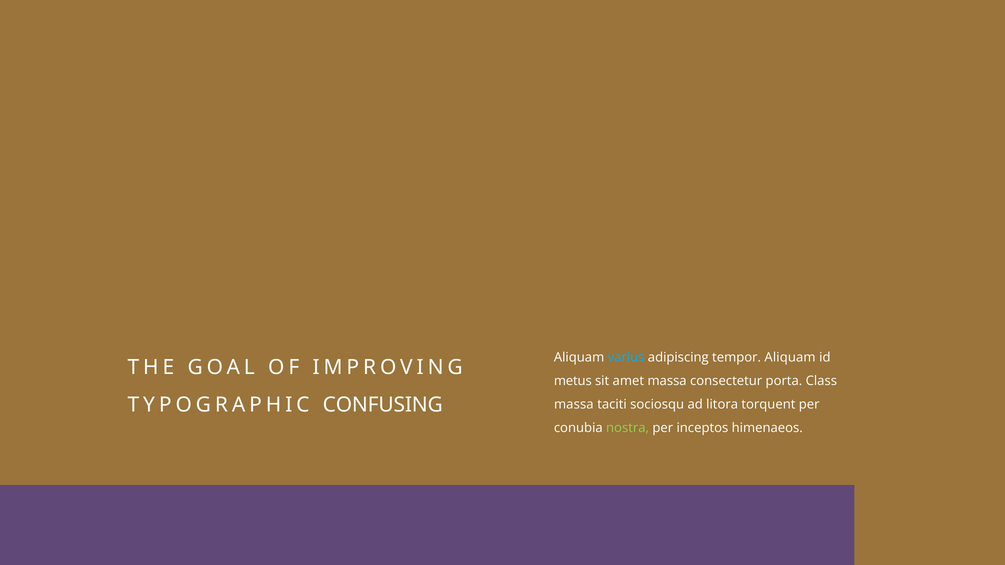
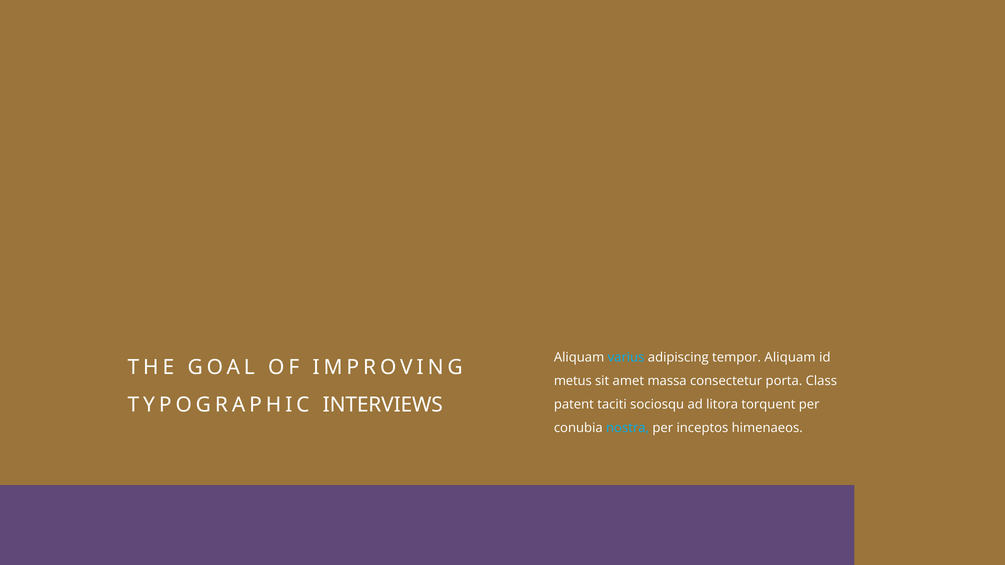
CONFUSING: CONFUSING -> INTERVIEWS
massa at (574, 405): massa -> patent
nostra colour: light green -> light blue
